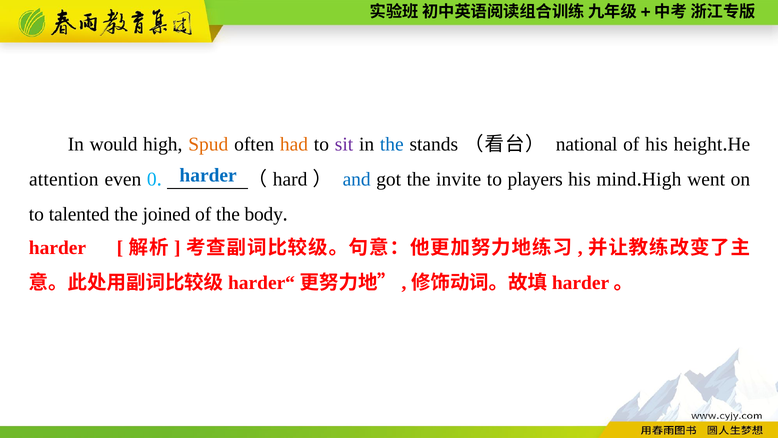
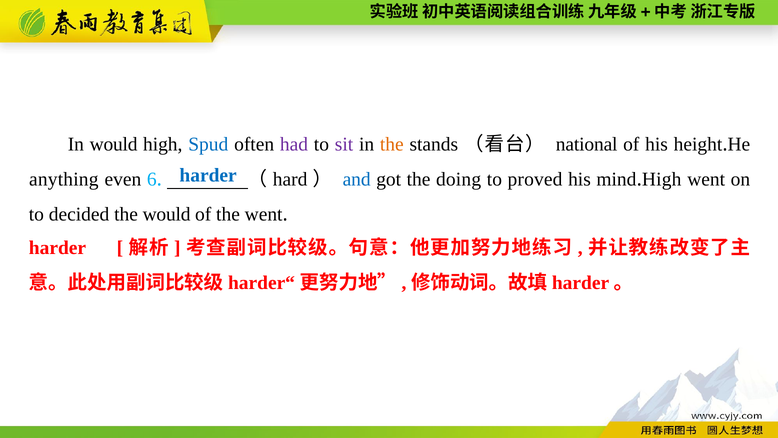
Spud colour: orange -> blue
had colour: orange -> purple
the at (392, 144) colour: blue -> orange
attention: attention -> anything
0: 0 -> 6
invite: invite -> doing
players: players -> proved
talented: talented -> decided
the joined: joined -> would
the body: body -> went
